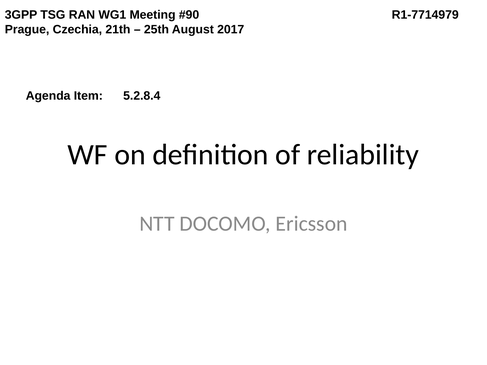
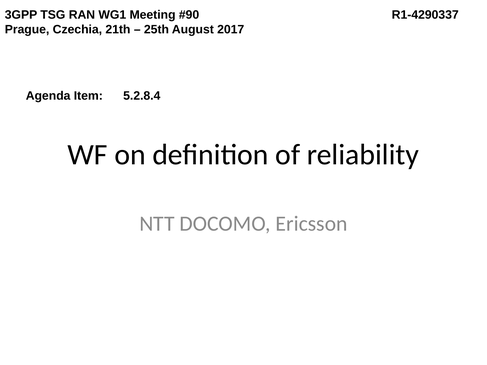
R1-7714979: R1-7714979 -> R1-4290337
